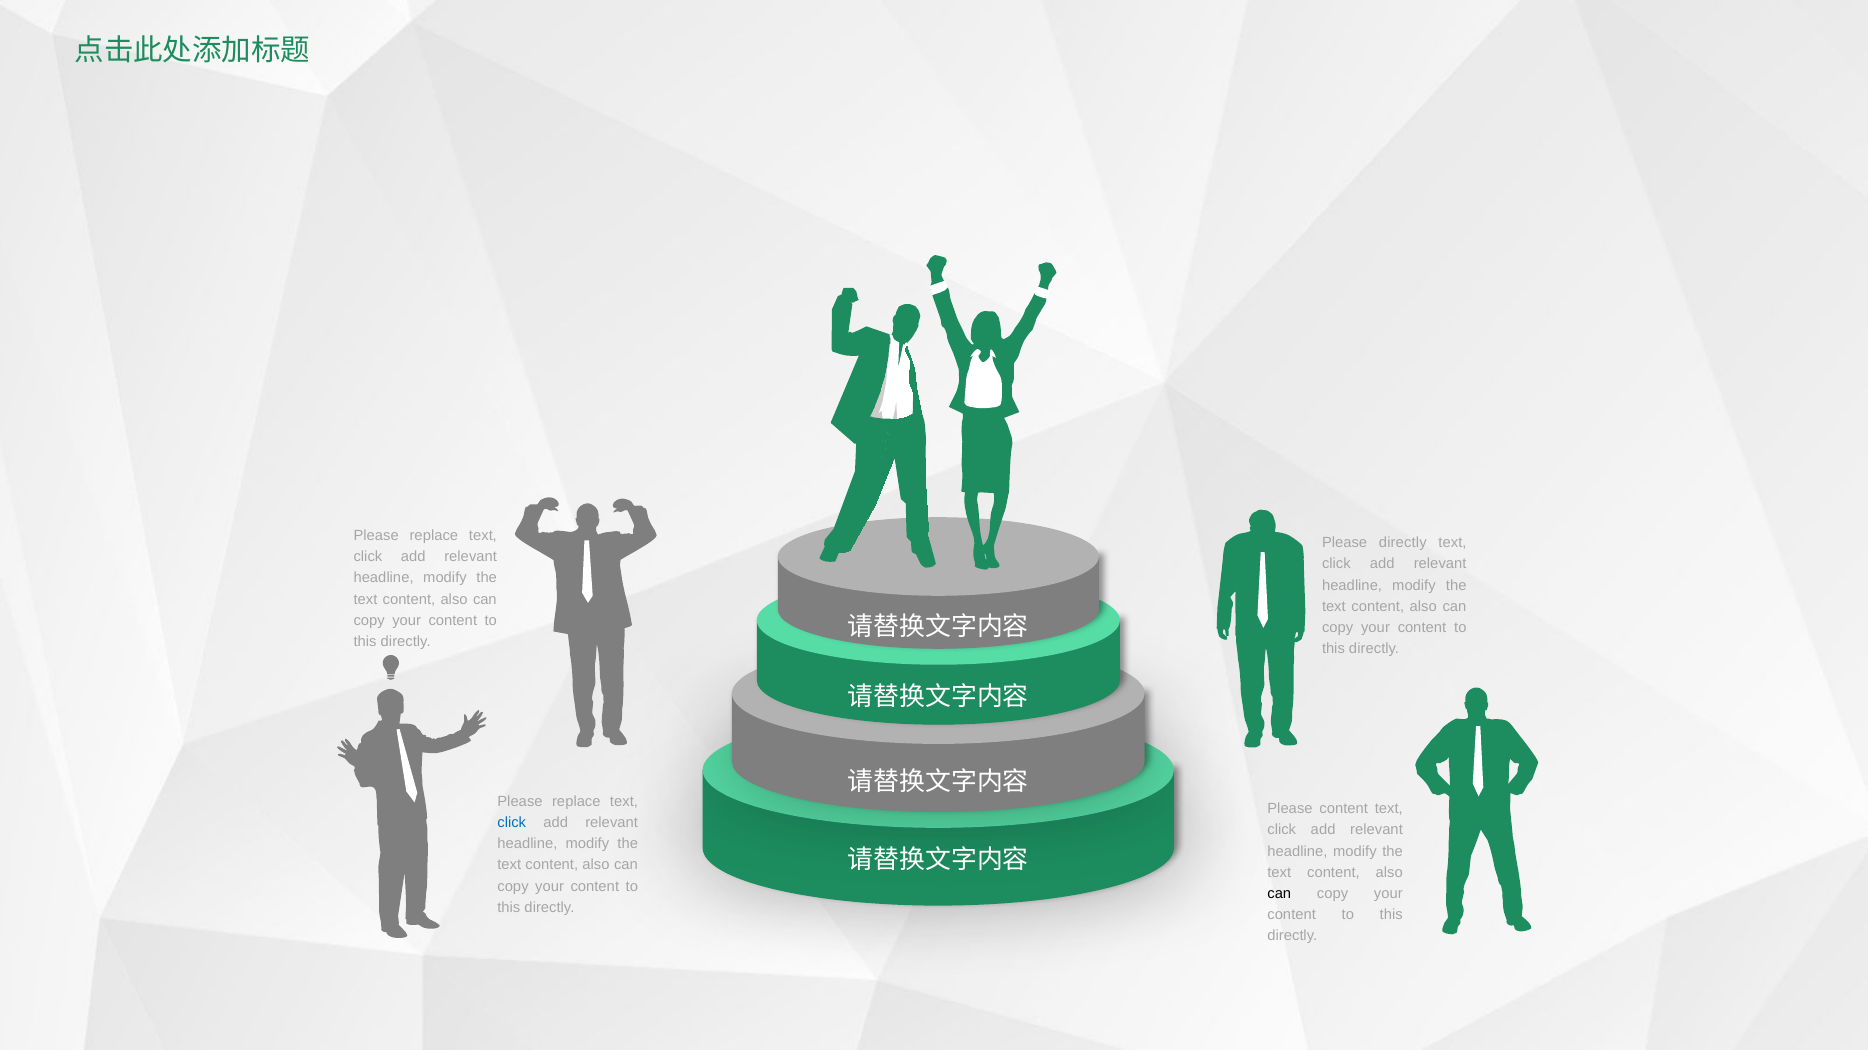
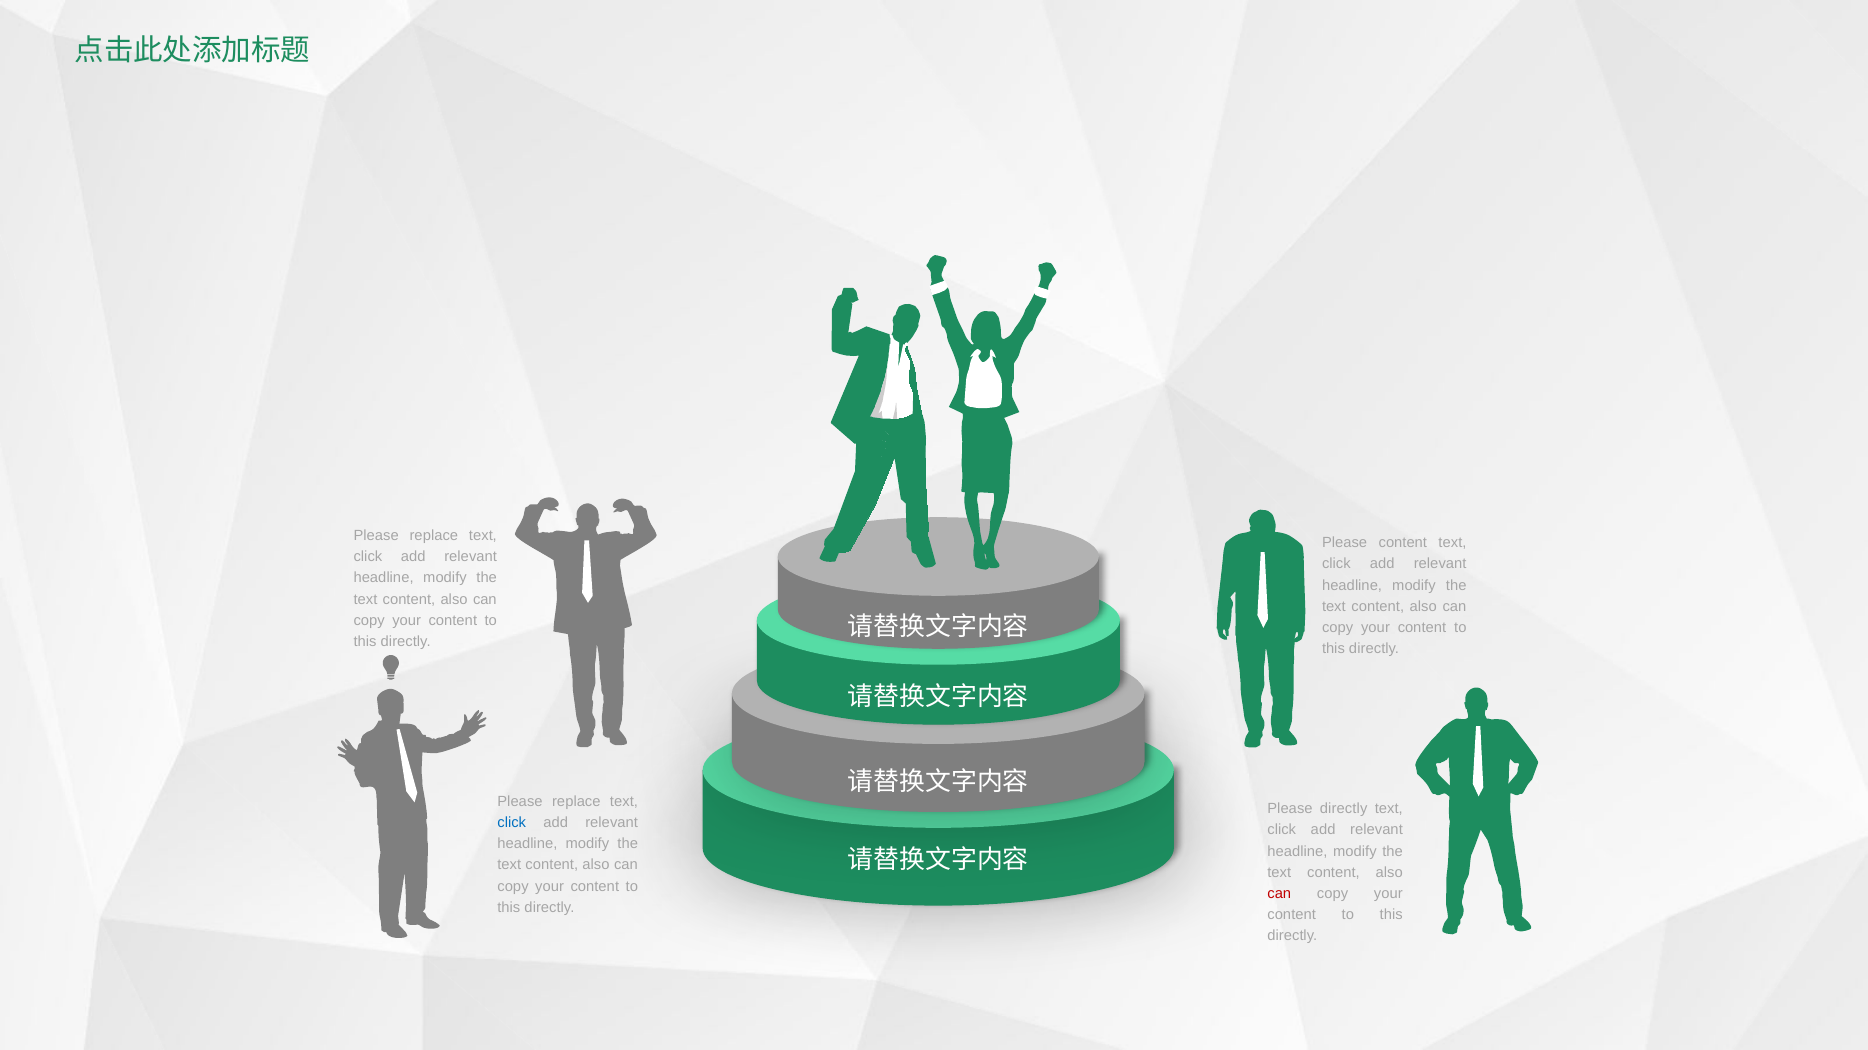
Please directly: directly -> content
Please content: content -> directly
can at (1279, 894) colour: black -> red
